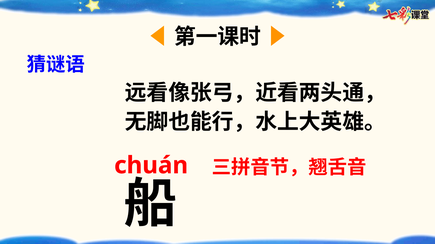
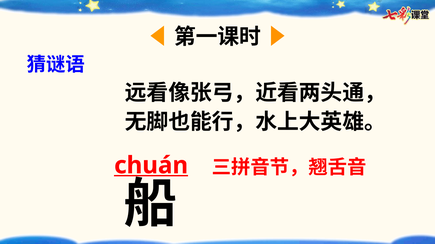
chuán underline: none -> present
